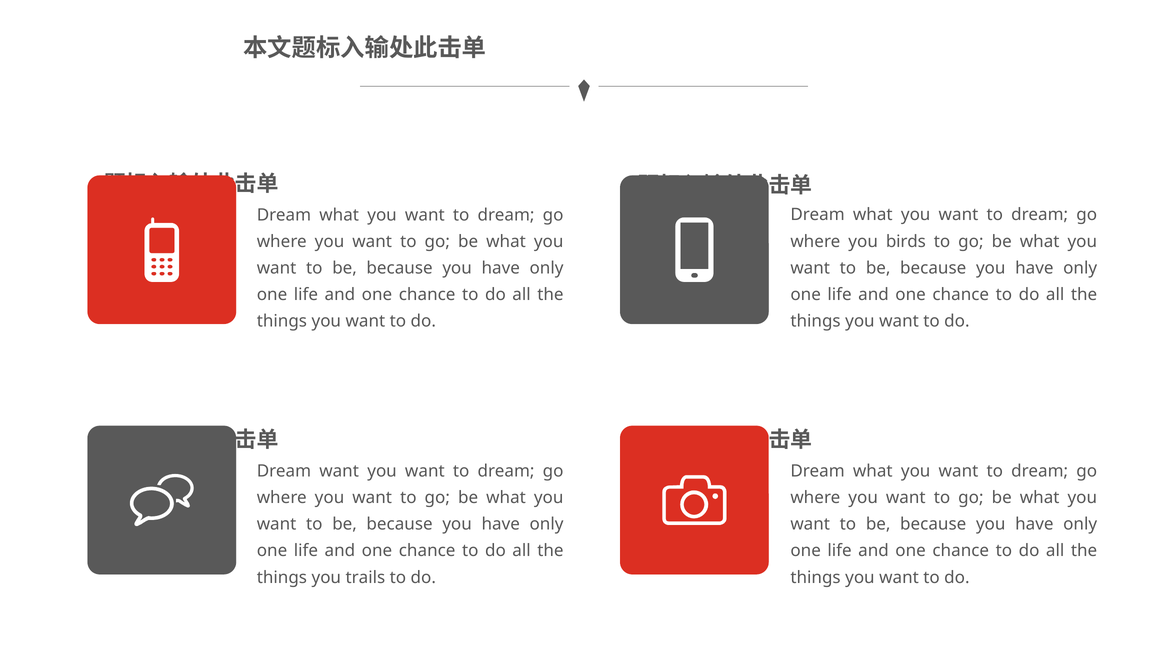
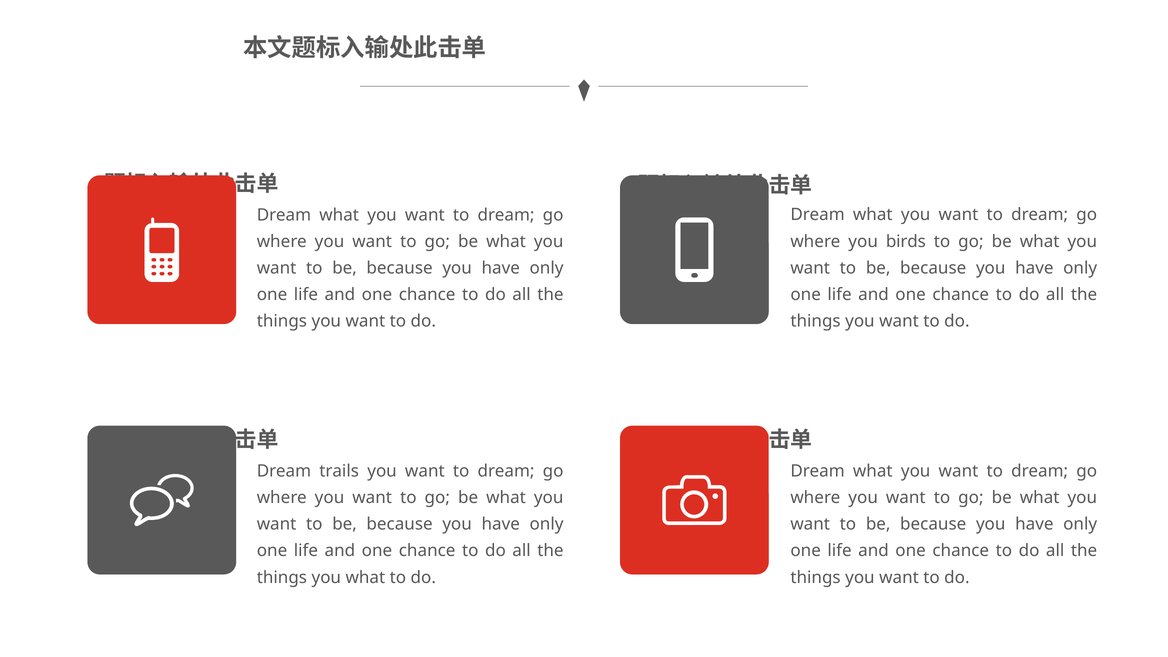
Dream want: want -> trails
you trails: trails -> what
